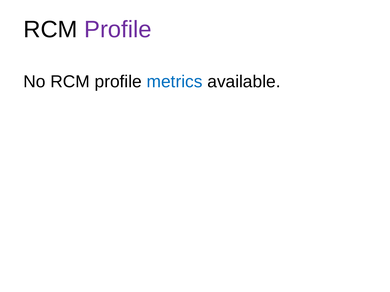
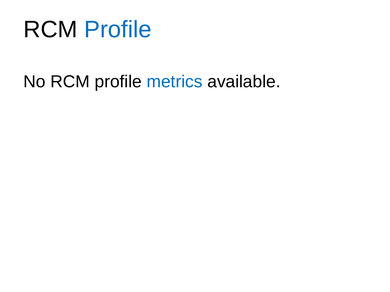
Profile at (118, 30) colour: purple -> blue
